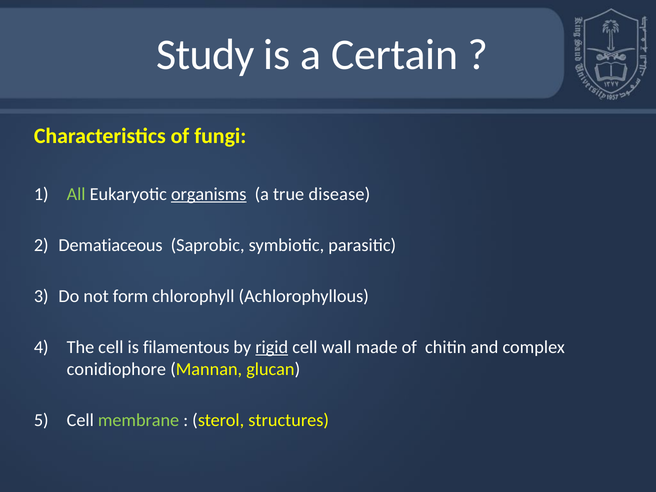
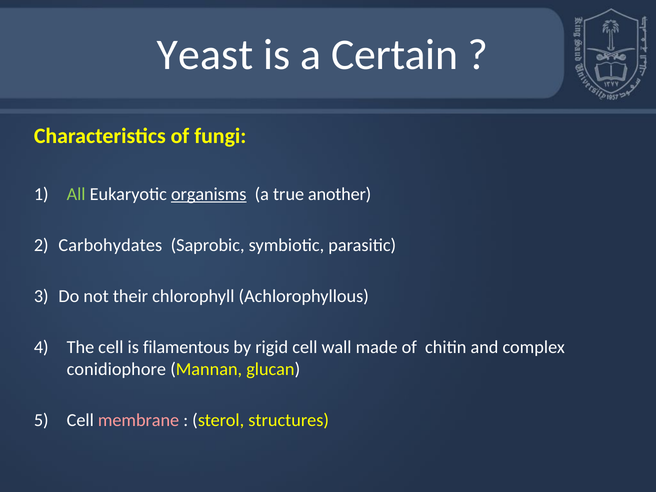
Study: Study -> Yeast
disease: disease -> another
Dematiaceous: Dematiaceous -> Carbohydates
form: form -> their
rigid underline: present -> none
membrane colour: light green -> pink
